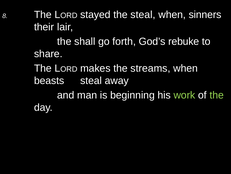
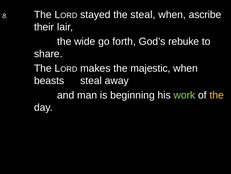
sinners: sinners -> ascribe
shall: shall -> wide
streams: streams -> majestic
the at (217, 95) colour: light green -> yellow
